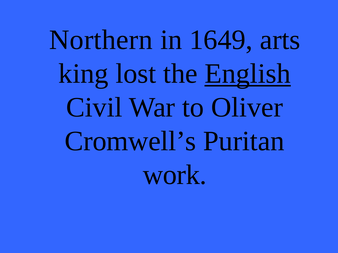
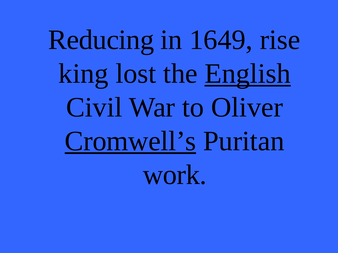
Northern: Northern -> Reducing
arts: arts -> rise
Cromwell’s underline: none -> present
